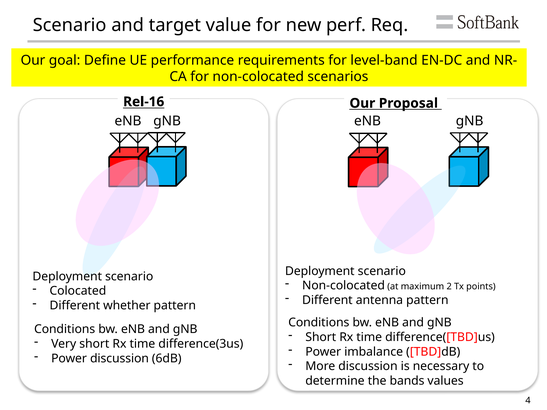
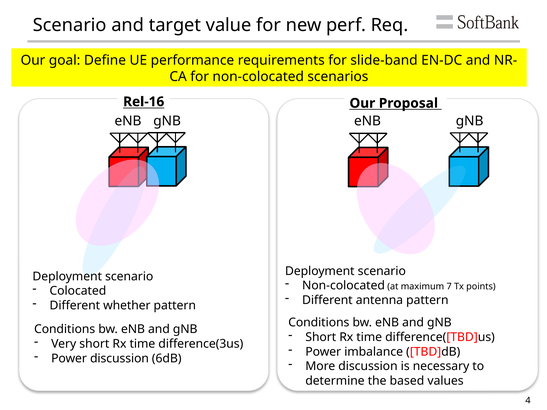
level-band: level-band -> slide-band
2: 2 -> 7
bands: bands -> based
